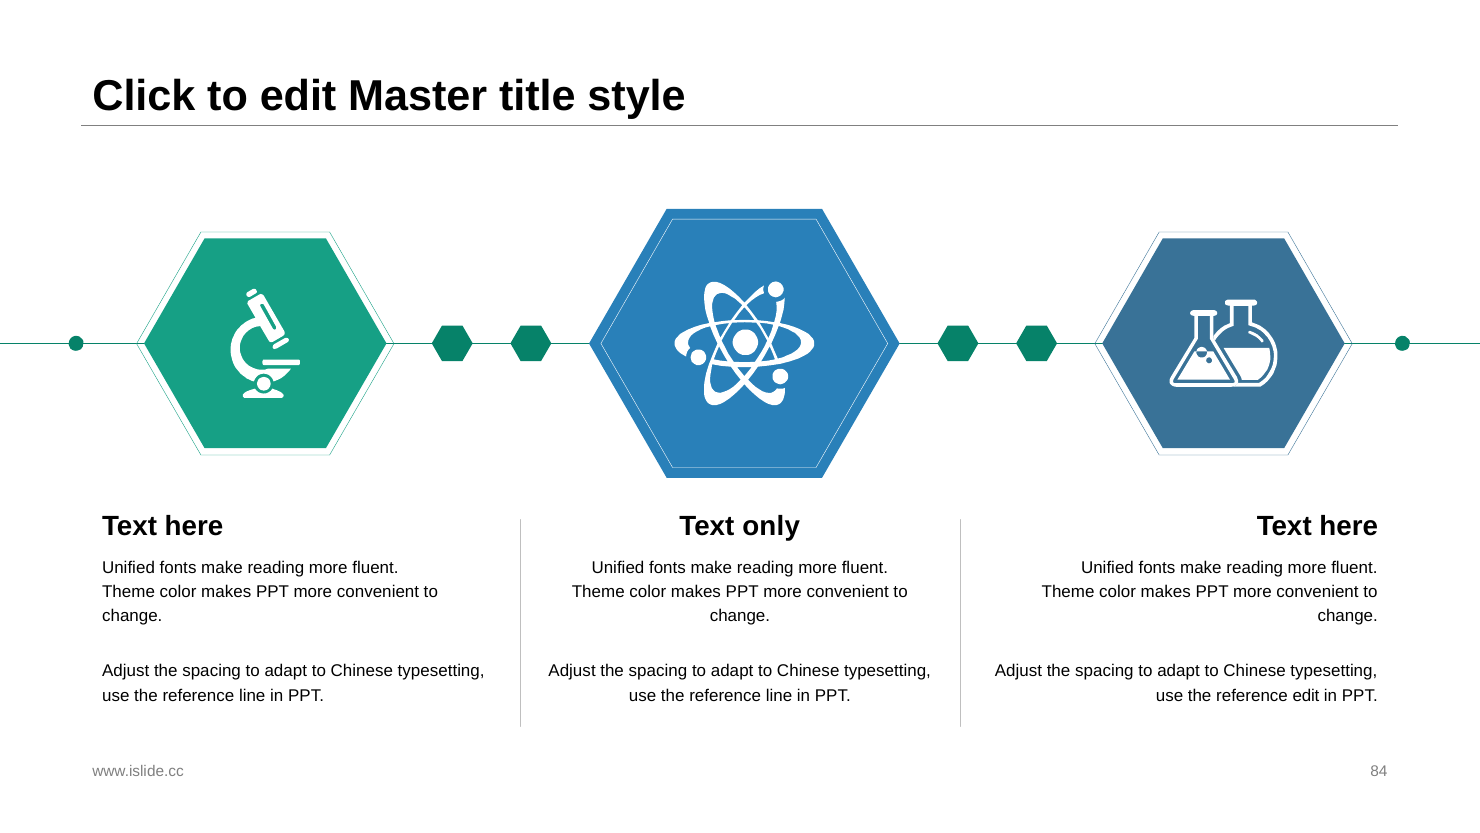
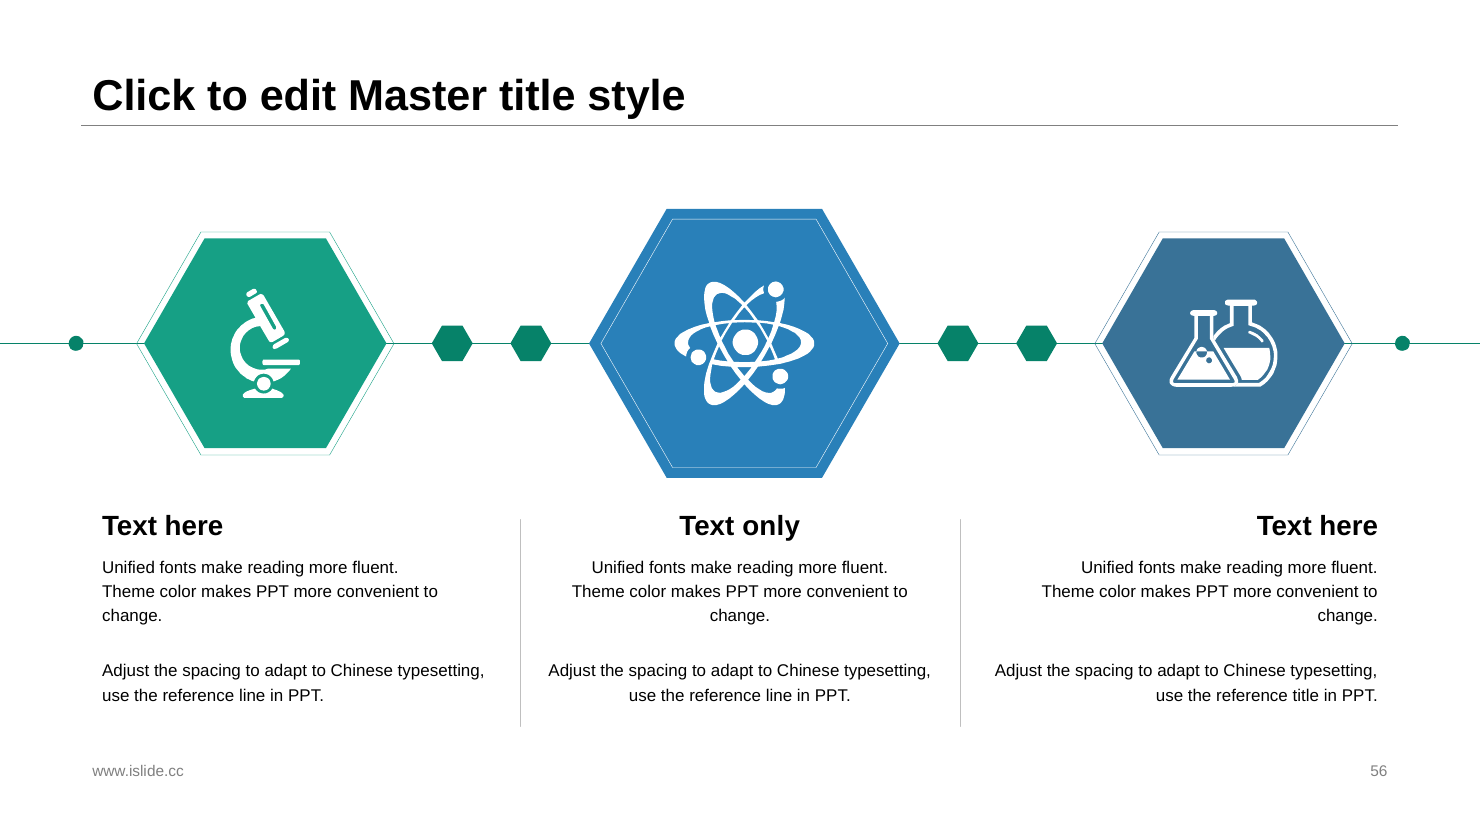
reference edit: edit -> title
84: 84 -> 56
